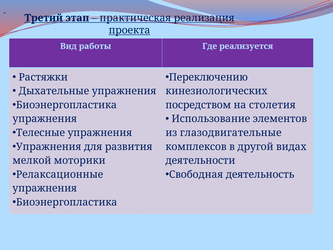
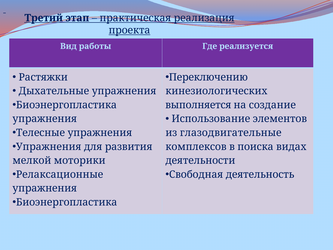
посредством: посредством -> выполняется
столетия: столетия -> создание
другой: другой -> поиска
